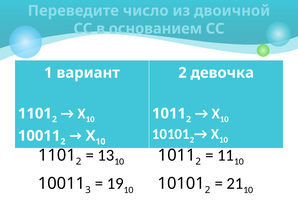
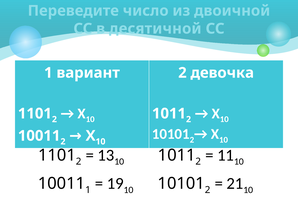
основанием: основанием -> десятичной
3 at (88, 189): 3 -> 1
